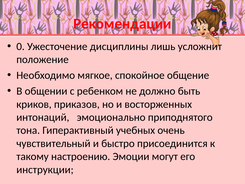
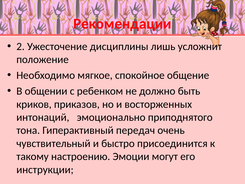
0: 0 -> 2
учебных: учебных -> передач
